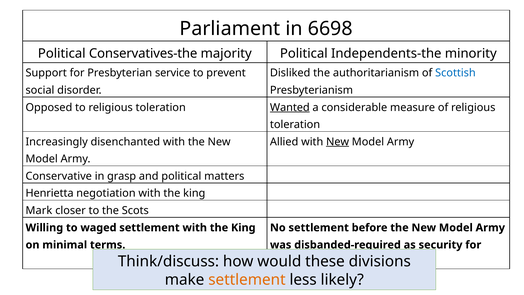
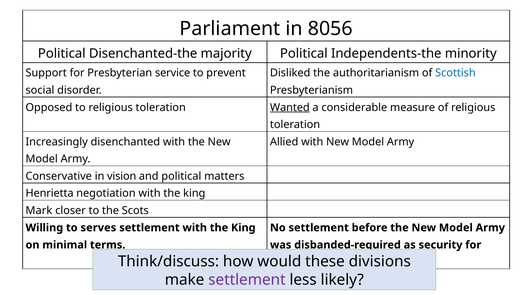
6698: 6698 -> 8056
Conservatives-the: Conservatives-the -> Disenchanted-the
New at (338, 142) underline: present -> none
grasp: grasp -> vision
waged: waged -> serves
settlement at (247, 279) colour: orange -> purple
